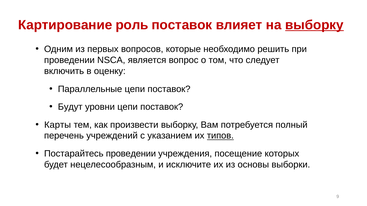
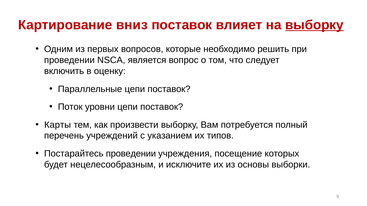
роль: роль -> вниз
Будут: Будут -> Поток
типов underline: present -> none
